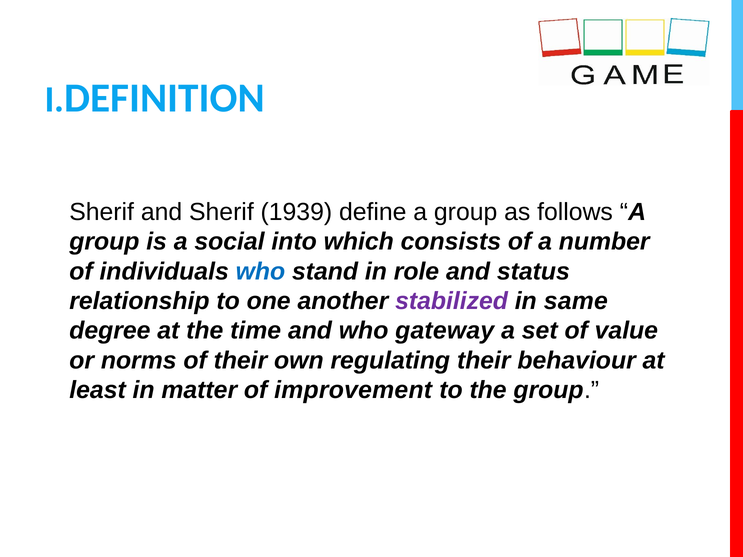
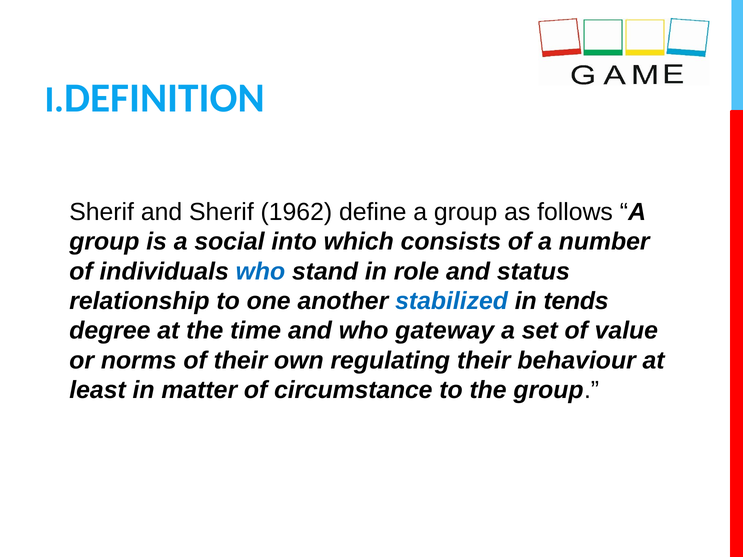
1939: 1939 -> 1962
stabilized colour: purple -> blue
same: same -> tends
improvement: improvement -> circumstance
